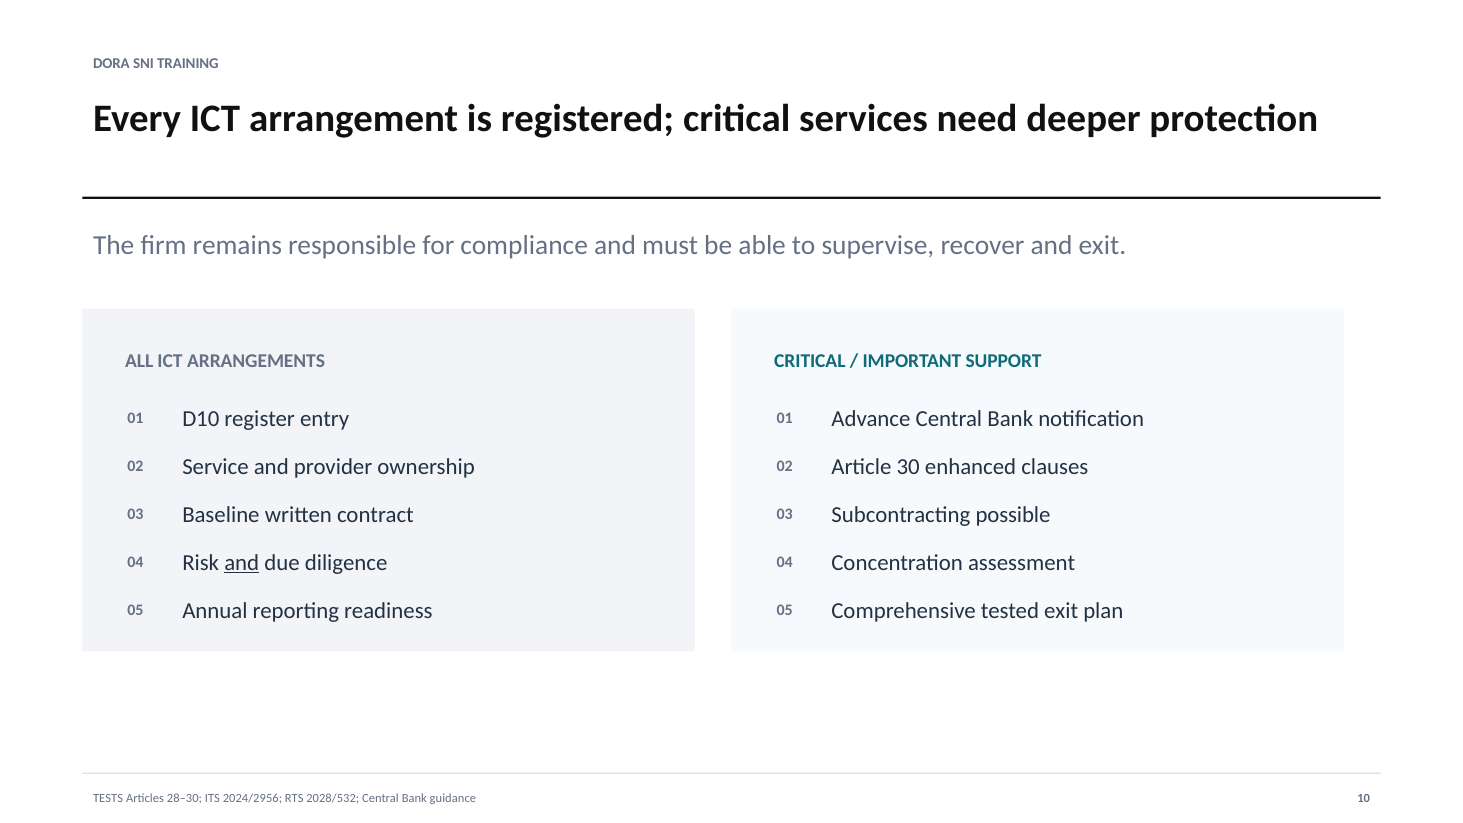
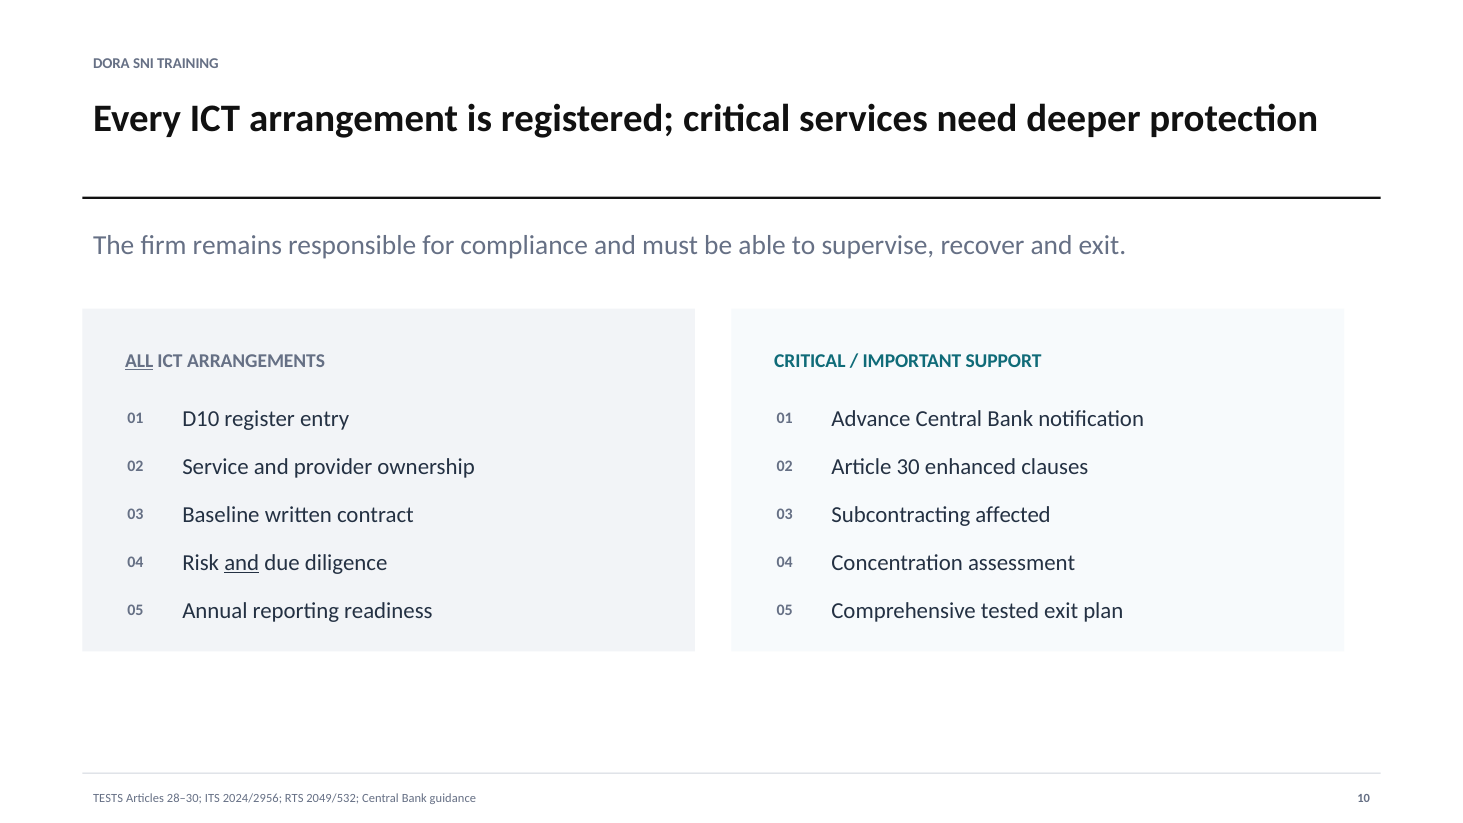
ALL underline: none -> present
possible: possible -> affected
2028/532: 2028/532 -> 2049/532
